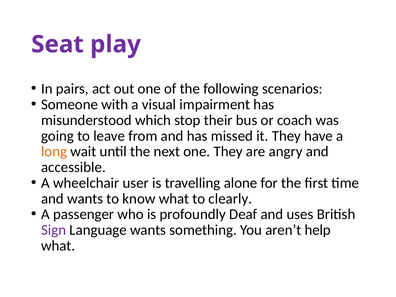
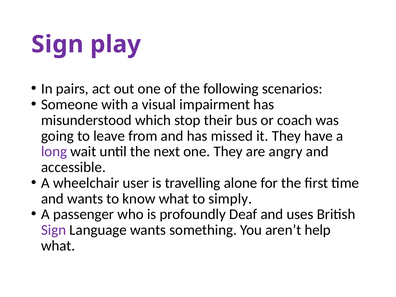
Seat at (58, 44): Seat -> Sign
long colour: orange -> purple
clearly: clearly -> simply
